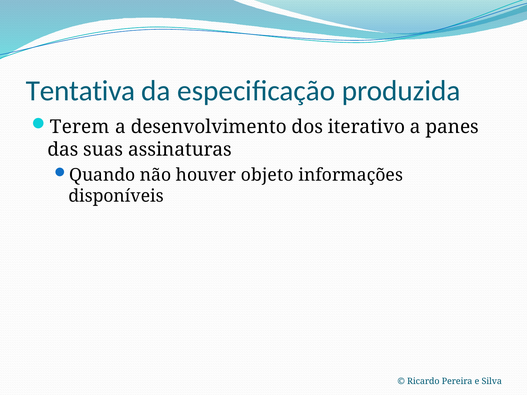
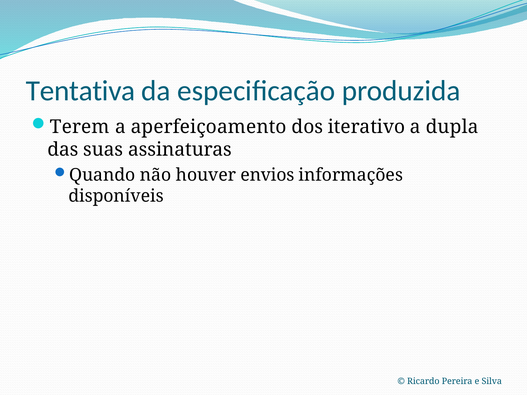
desenvolvimento: desenvolvimento -> aperfeiçoamento
panes: panes -> dupla
objeto: objeto -> envios
